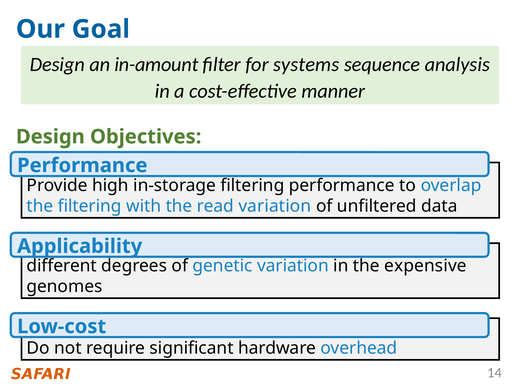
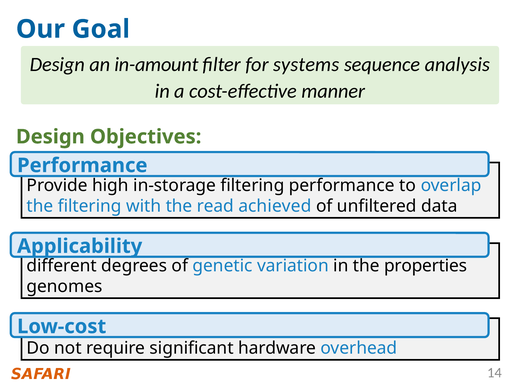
read variation: variation -> achieved
the expensive: expensive -> properties
